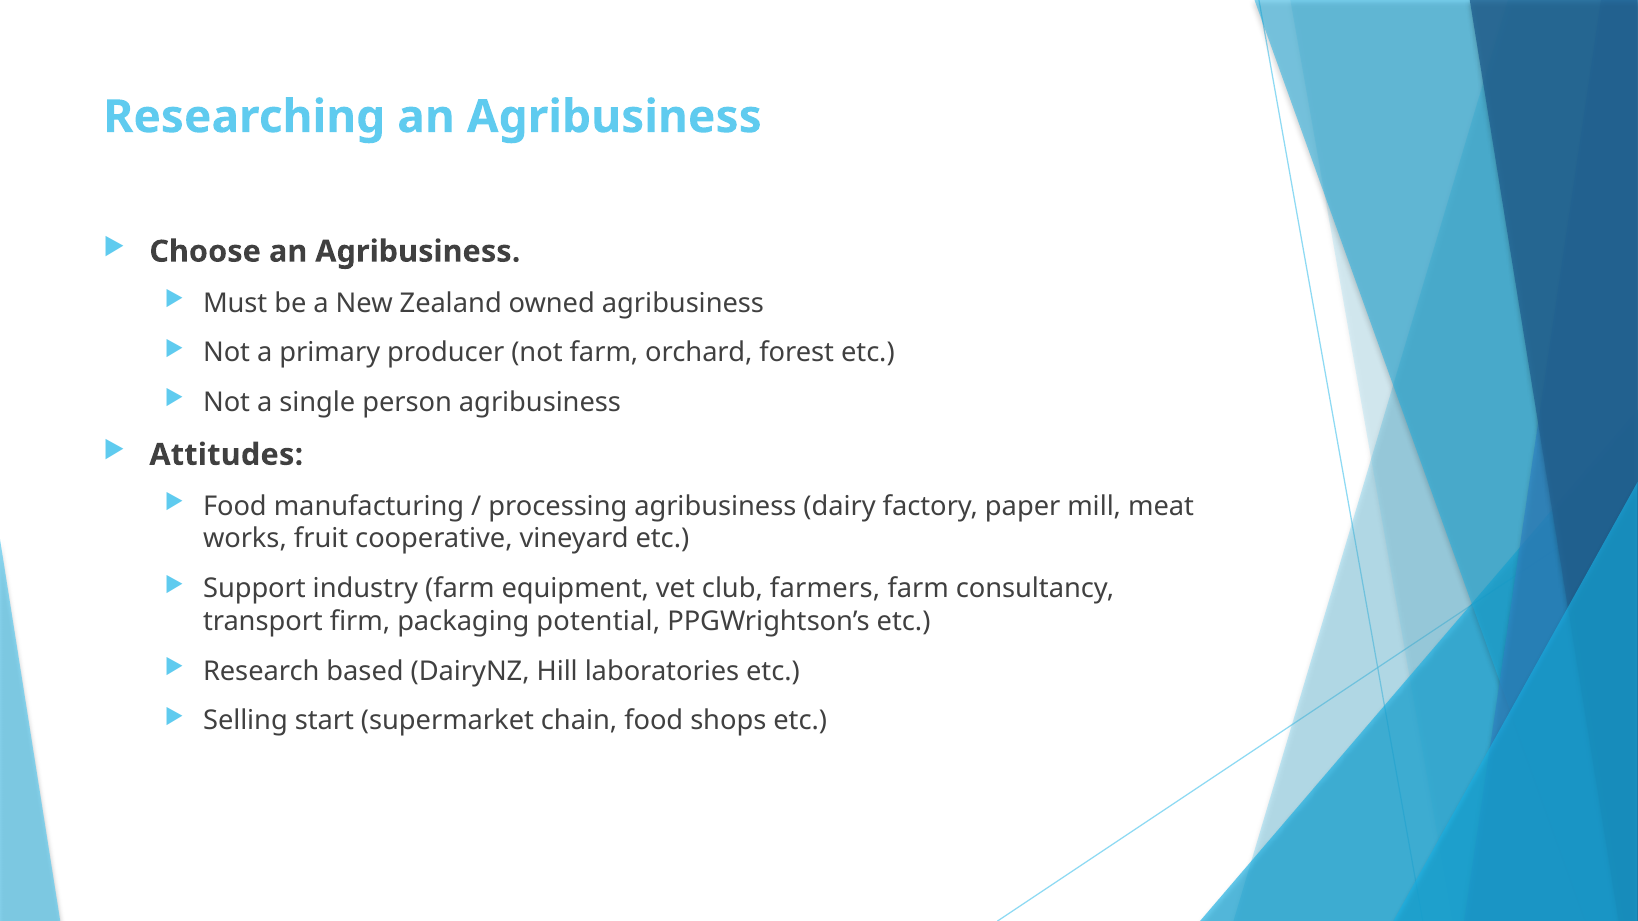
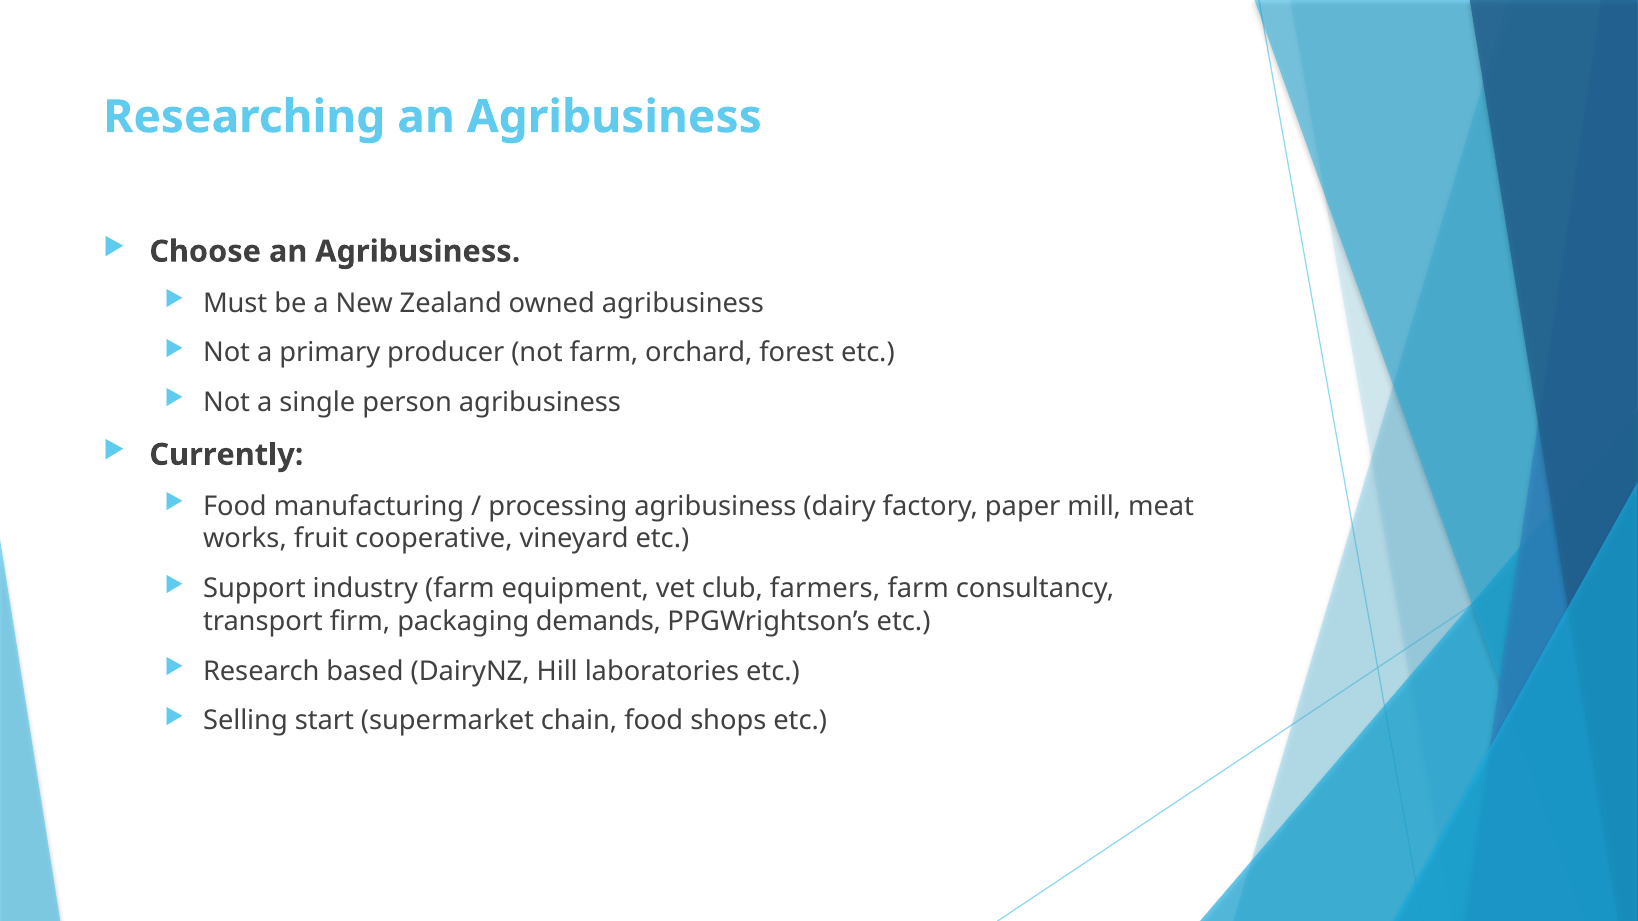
Attitudes: Attitudes -> Currently
potential: potential -> demands
